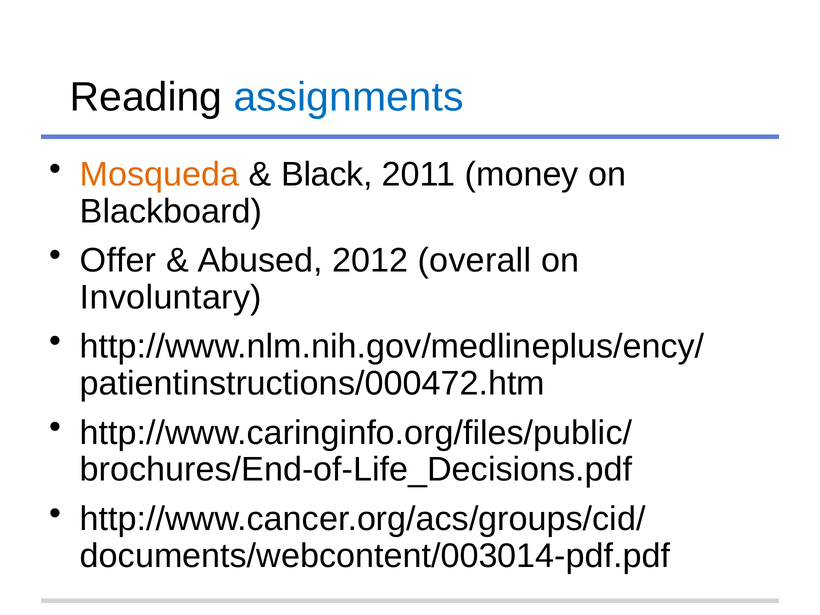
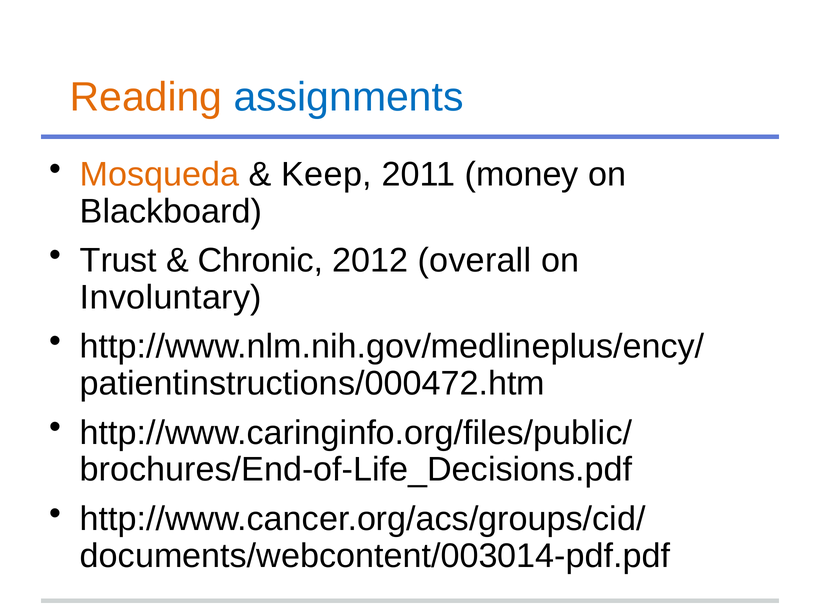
Reading colour: black -> orange
Black: Black -> Keep
Offer: Offer -> Trust
Abused: Abused -> Chronic
